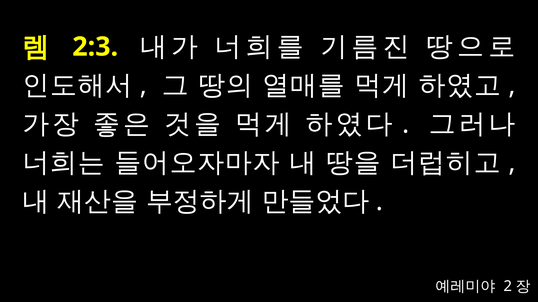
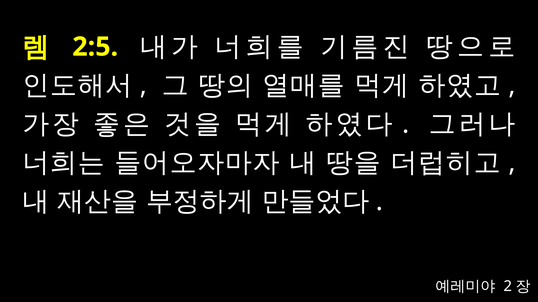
2:3: 2:3 -> 2:5
